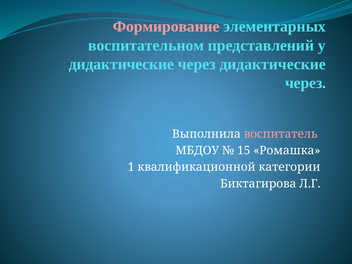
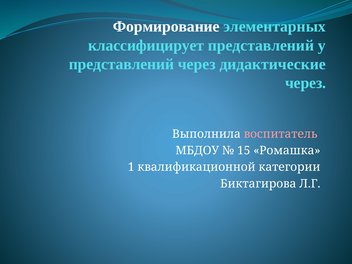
Формирование colour: pink -> white
воспитательном: воспитательном -> классифицирует
дидактические at (121, 64): дидактические -> представлений
